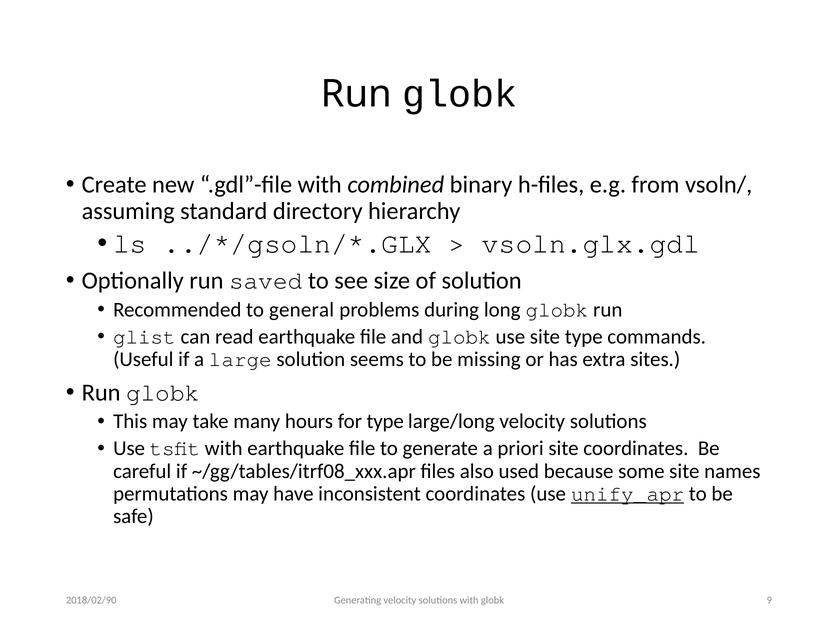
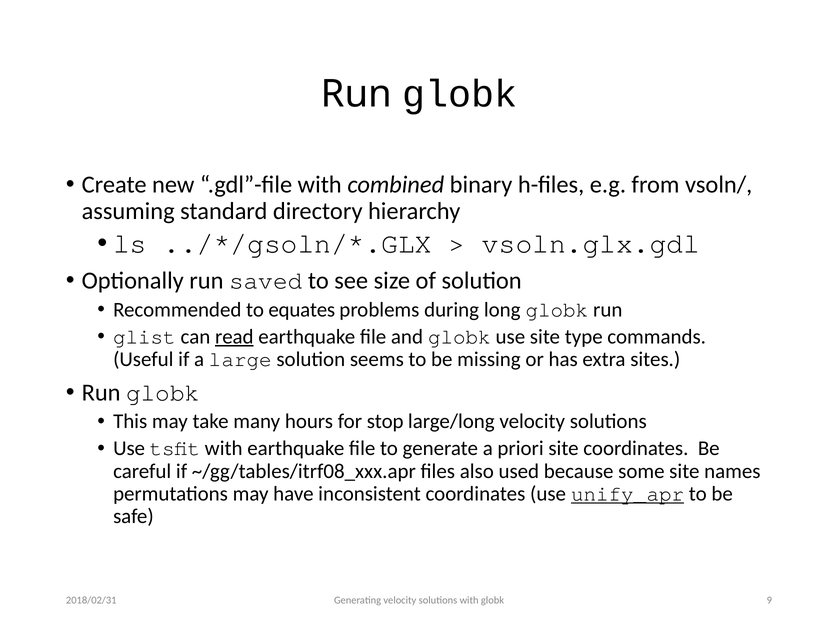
general: general -> equates
read underline: none -> present
for type: type -> stop
2018/02/90: 2018/02/90 -> 2018/02/31
